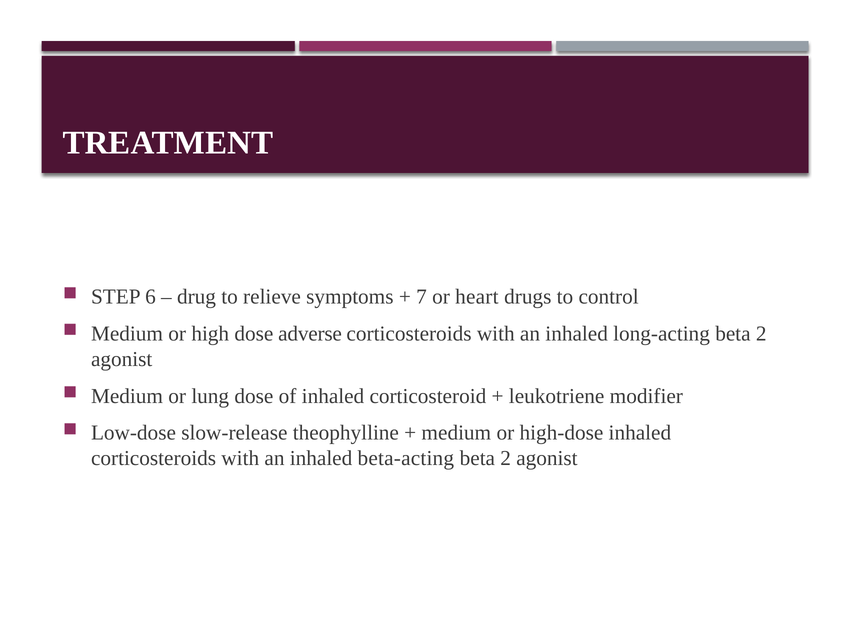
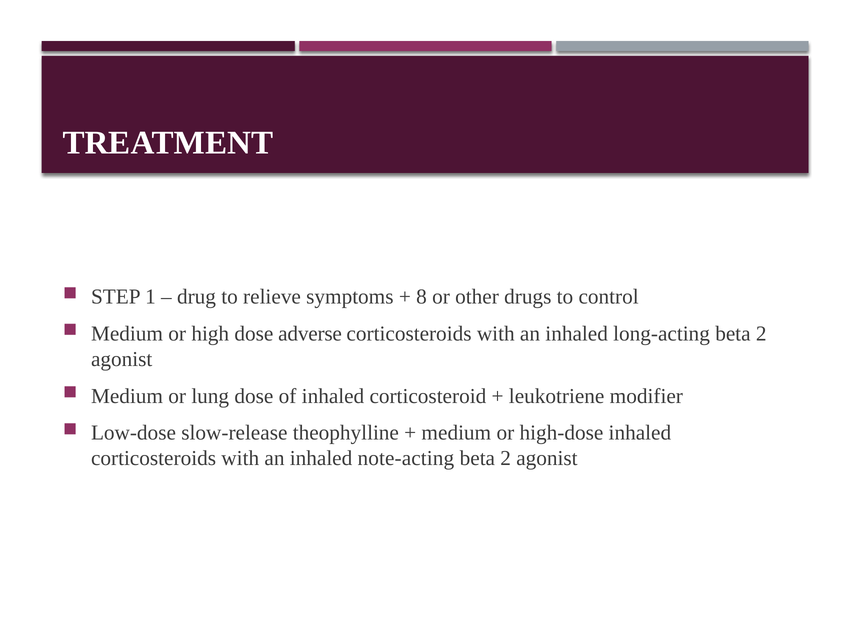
6: 6 -> 1
7: 7 -> 8
heart: heart -> other
beta-acting: beta-acting -> note-acting
